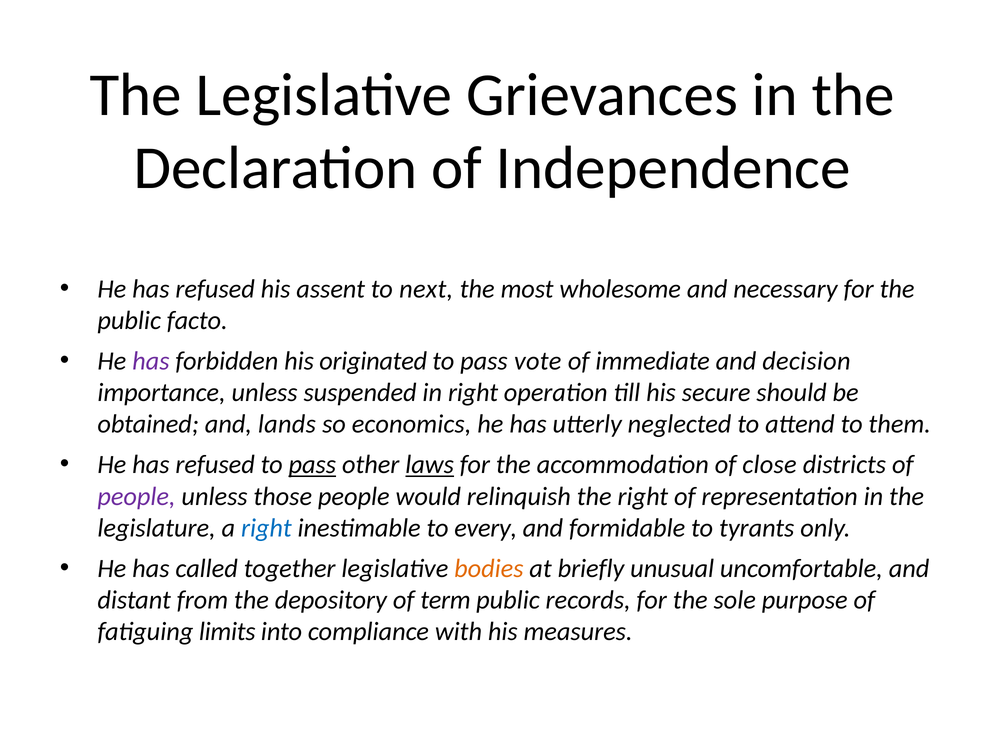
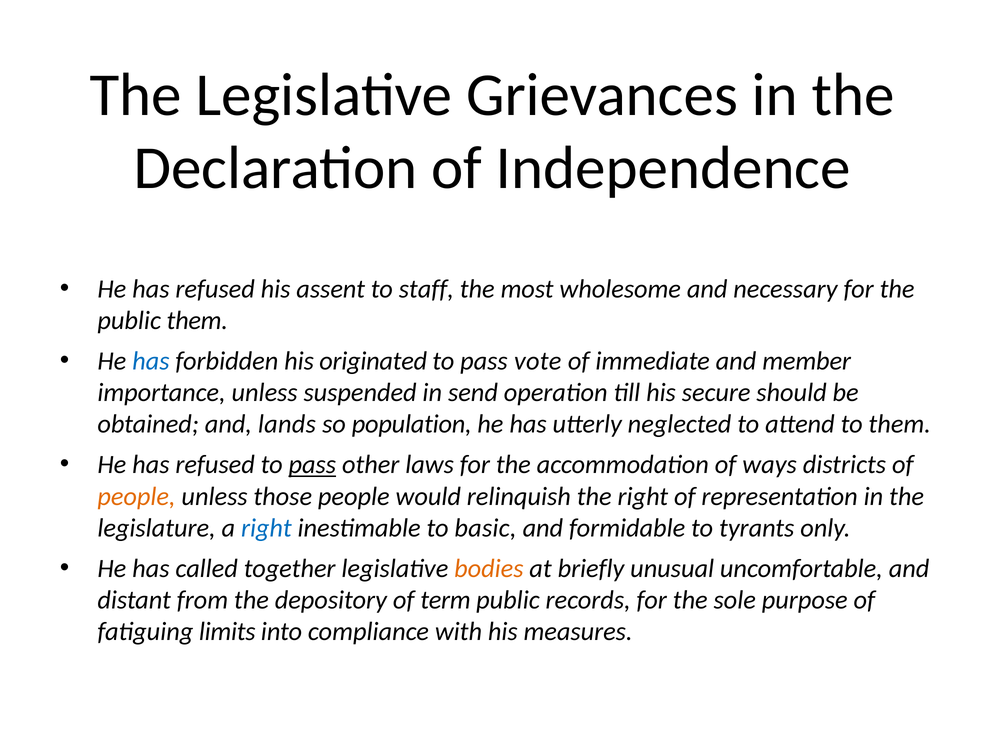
next: next -> staff
public facto: facto -> them
has at (151, 361) colour: purple -> blue
decision: decision -> member
in right: right -> send
economics: economics -> population
laws underline: present -> none
close: close -> ways
people at (136, 497) colour: purple -> orange
every: every -> basic
